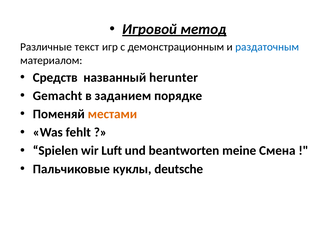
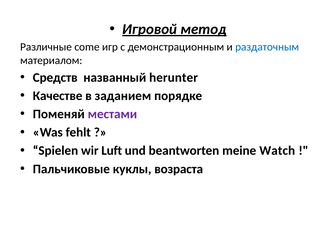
текст: текст -> come
Gemacht: Gemacht -> Качестве
местами colour: orange -> purple
Смена: Смена -> Watch
deutsche: deutsche -> возраста
